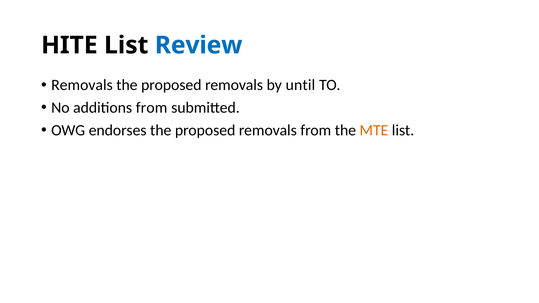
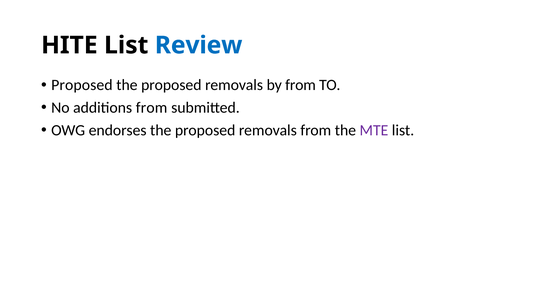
Removals at (82, 85): Removals -> Proposed
by until: until -> from
MTE colour: orange -> purple
